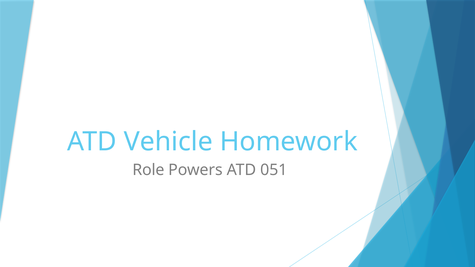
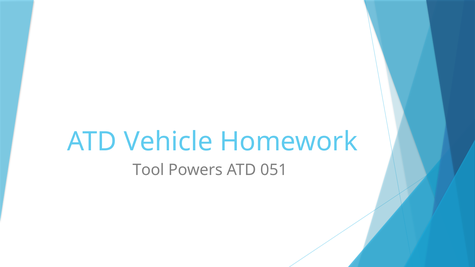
Role: Role -> Tool
